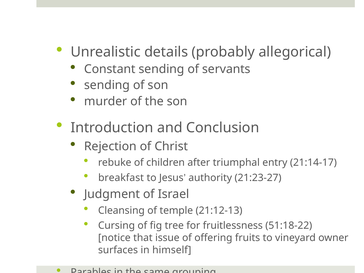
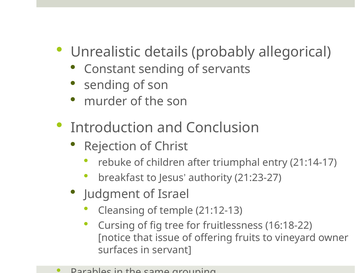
51:18-22: 51:18-22 -> 16:18-22
himself: himself -> servant
